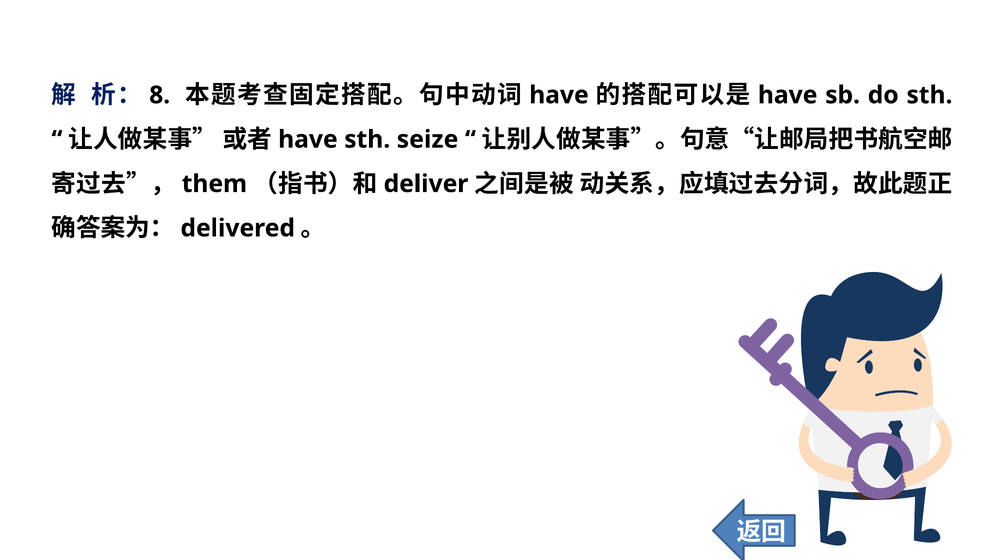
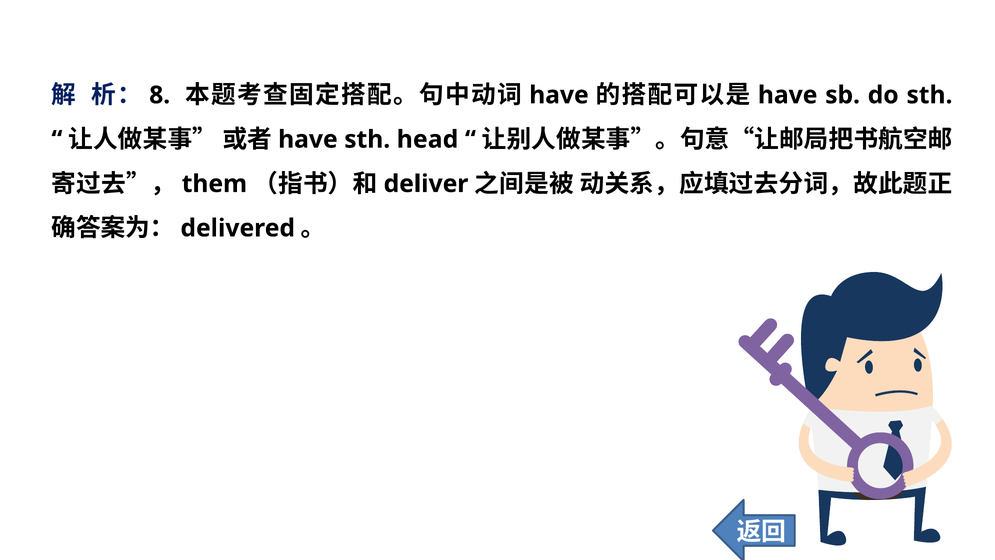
seize: seize -> head
